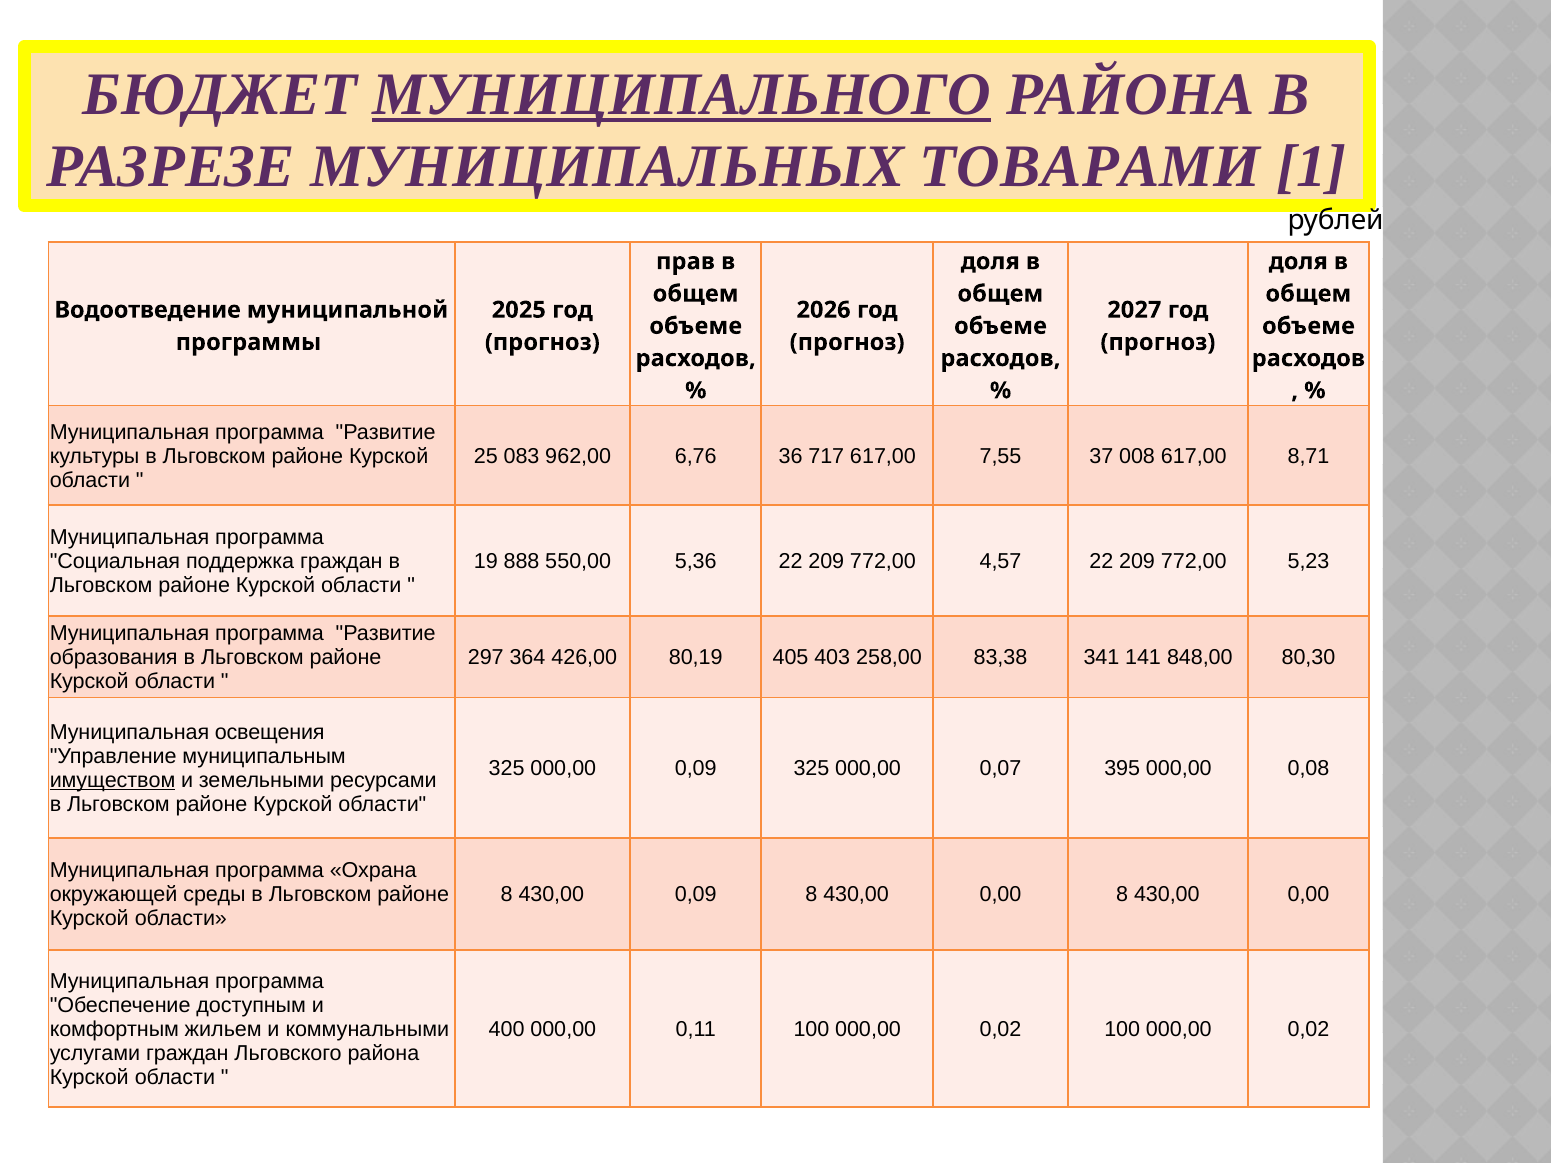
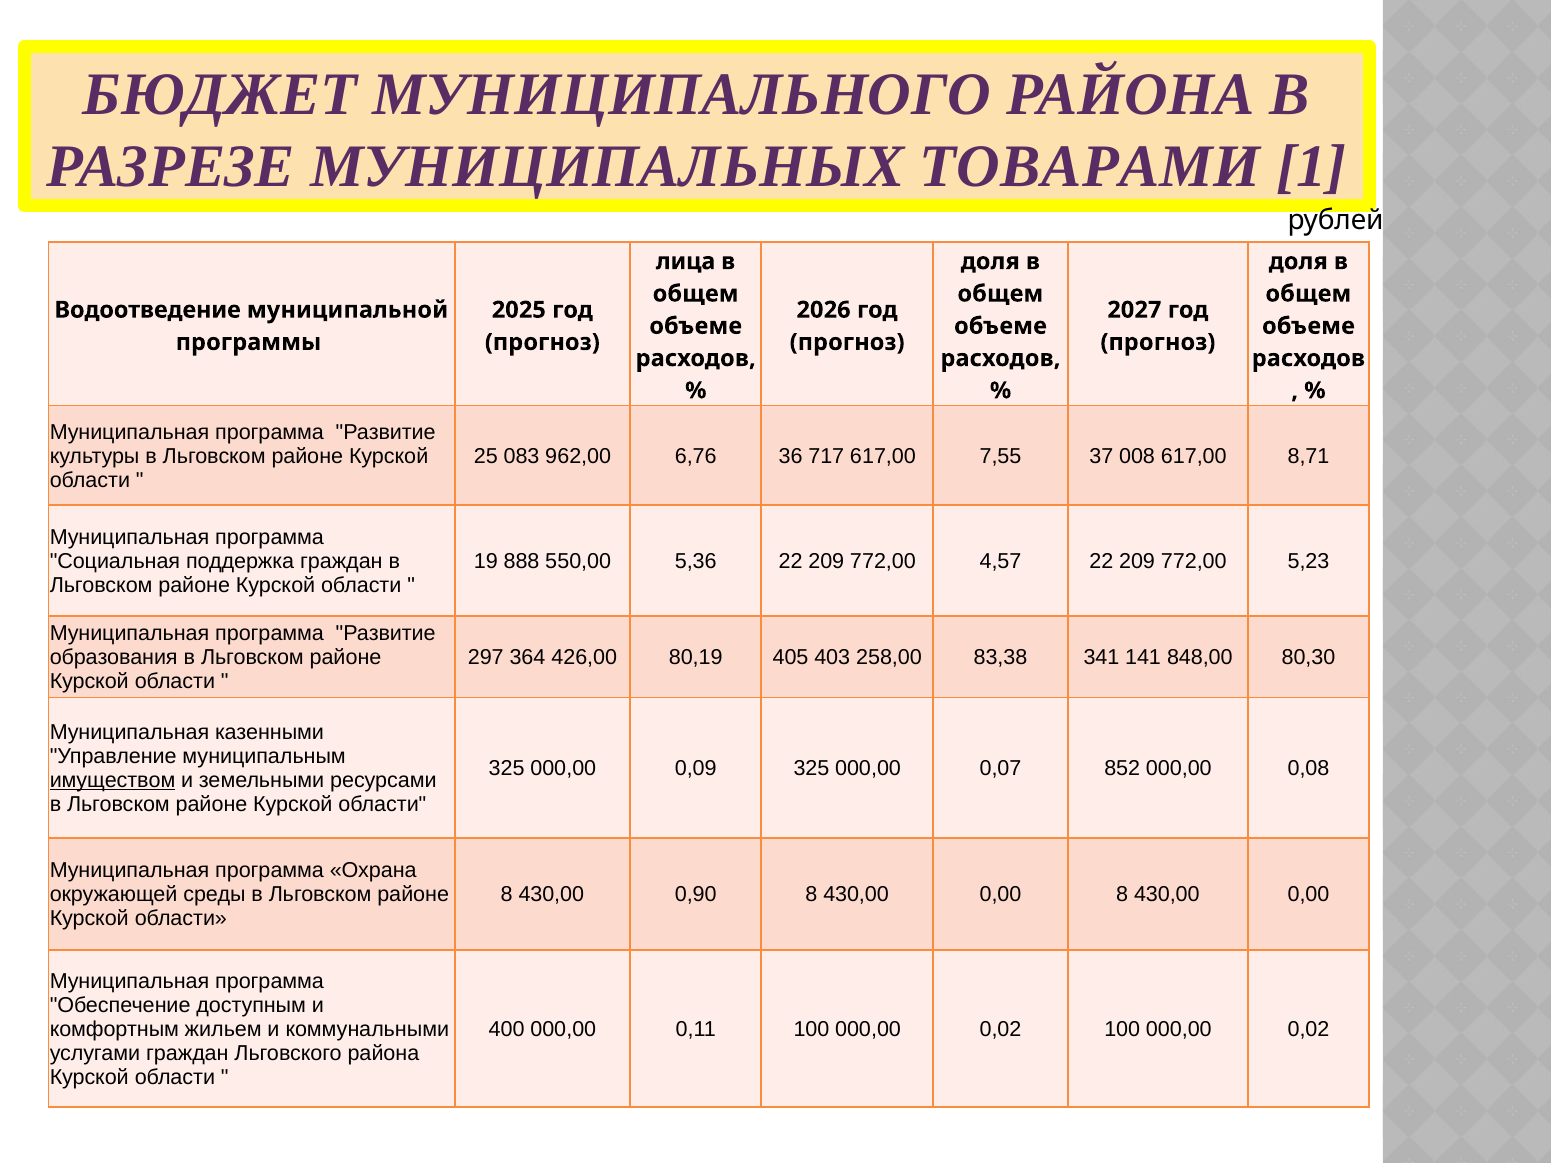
МУНИЦИПАЛЬНОГО underline: present -> none
прав: прав -> лица
освещения: освещения -> казенными
395: 395 -> 852
430,00 0,09: 0,09 -> 0,90
